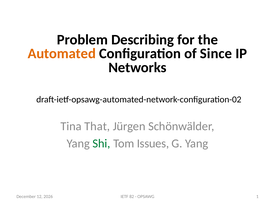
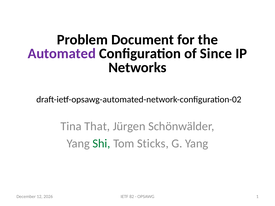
Describing: Describing -> Document
Automated colour: orange -> purple
Issues: Issues -> Sticks
